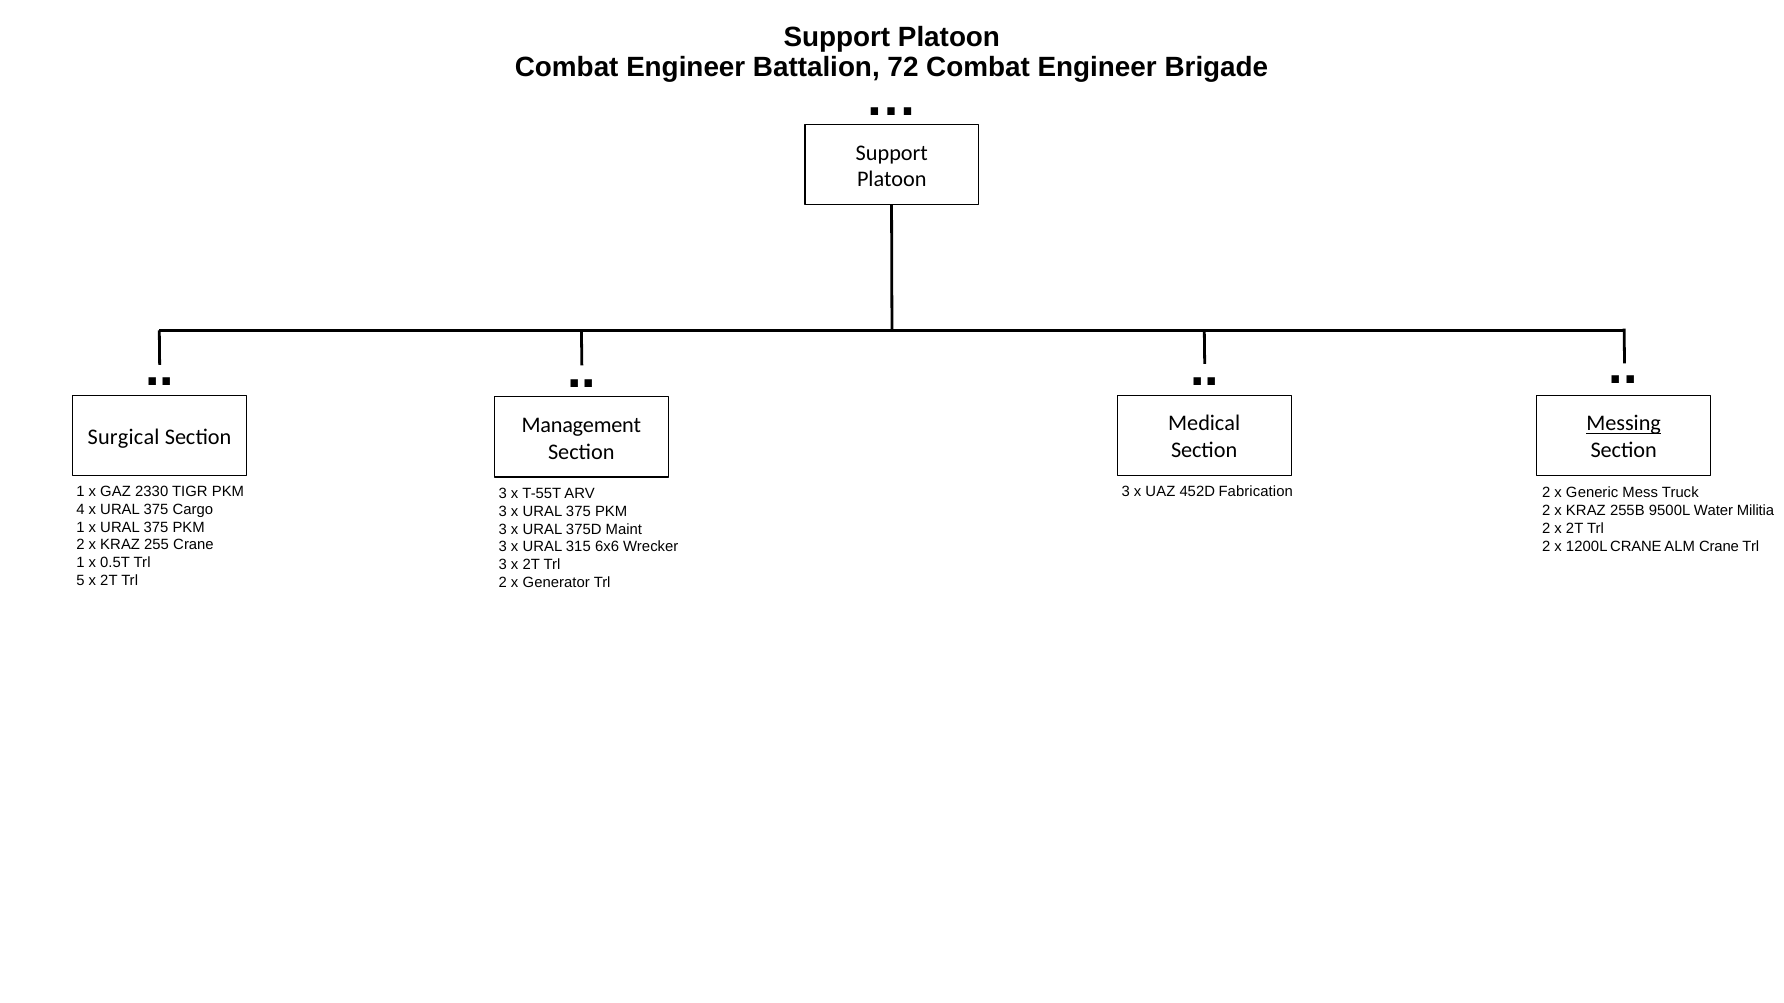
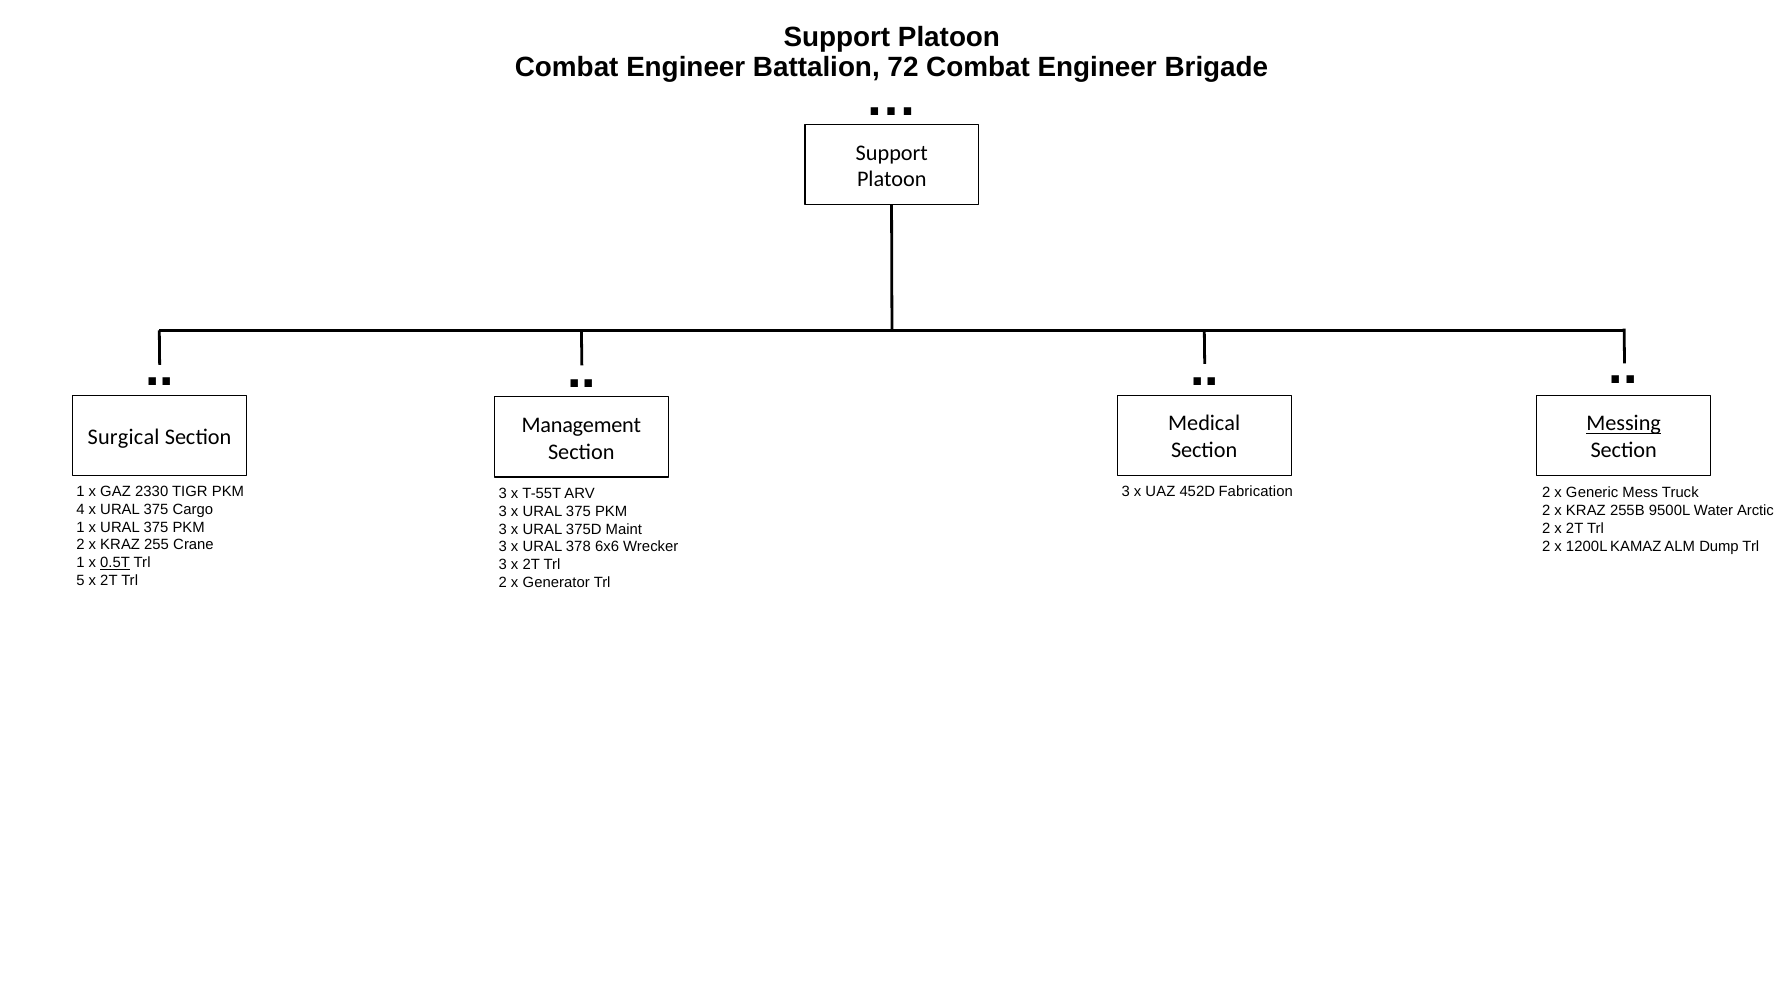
Militia: Militia -> Arctic
1200L CRANE: CRANE -> KAMAZ
ALM Crane: Crane -> Dump
315: 315 -> 378
0.5T underline: none -> present
